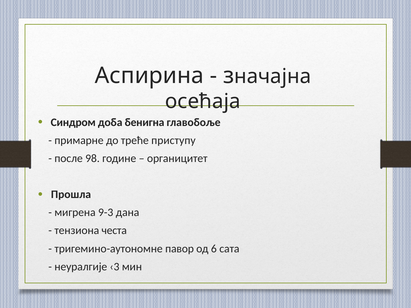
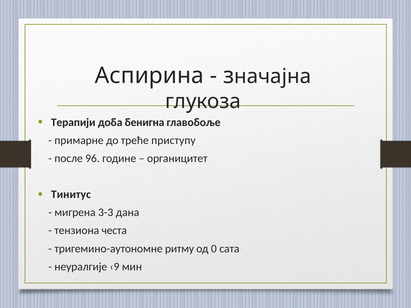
осећаја: осећаја -> глукоза
Синдром: Синдром -> Терапији
98: 98 -> 96
Прoшлa: Прoшлa -> Тинитус
9-3: 9-3 -> 3-3
павор: павор -> ритму
6: 6 -> 0
‹3: ‹3 -> ‹9
